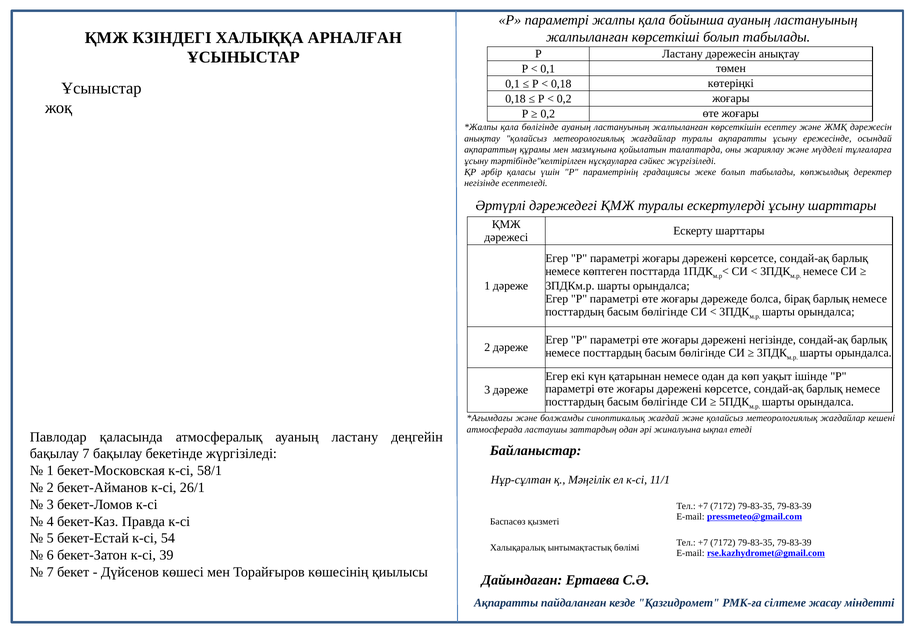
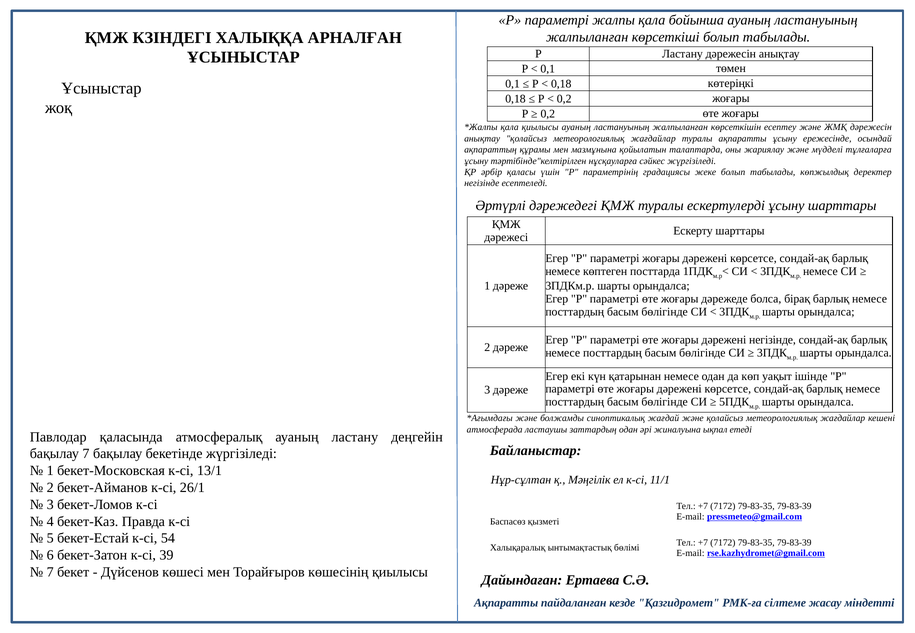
қала бөлігінде: бөлігінде -> қиылысы
58/1: 58/1 -> 13/1
